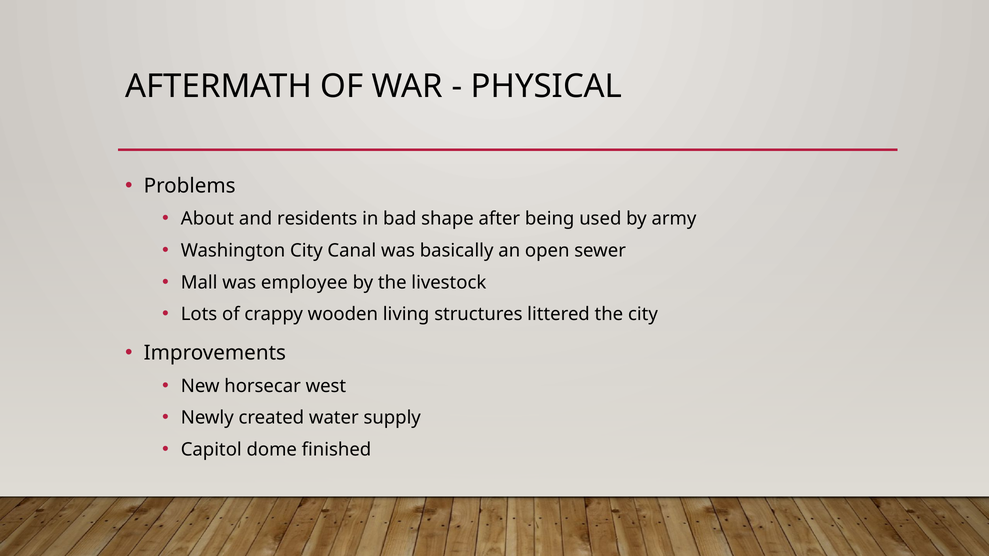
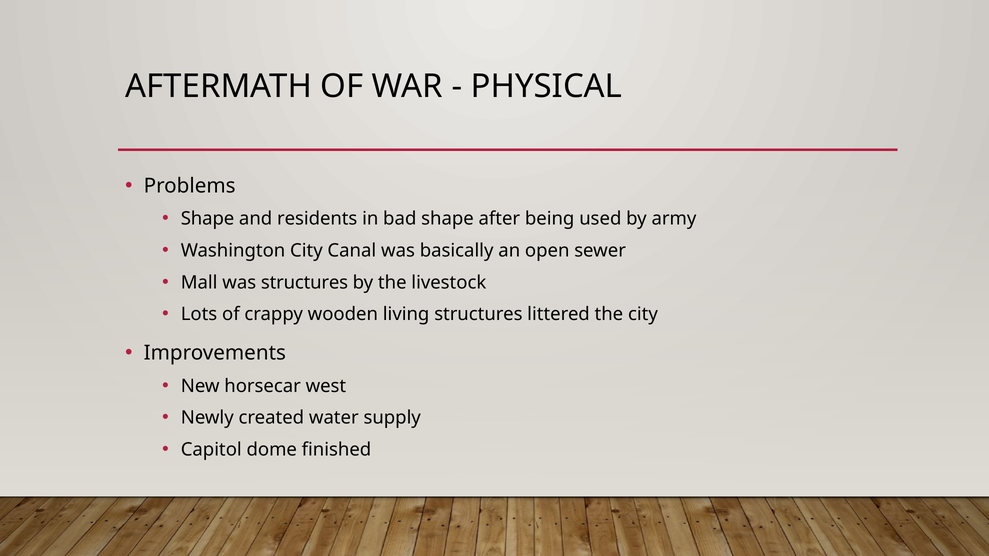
About at (207, 219): About -> Shape
was employee: employee -> structures
